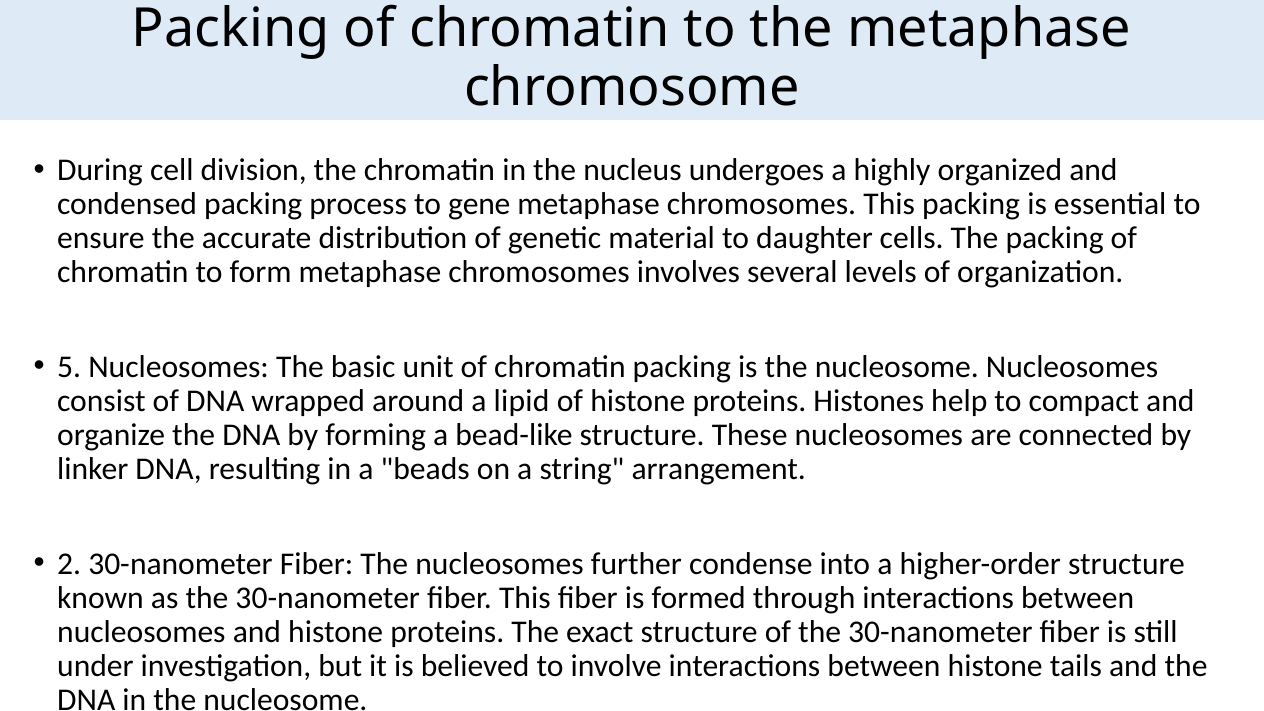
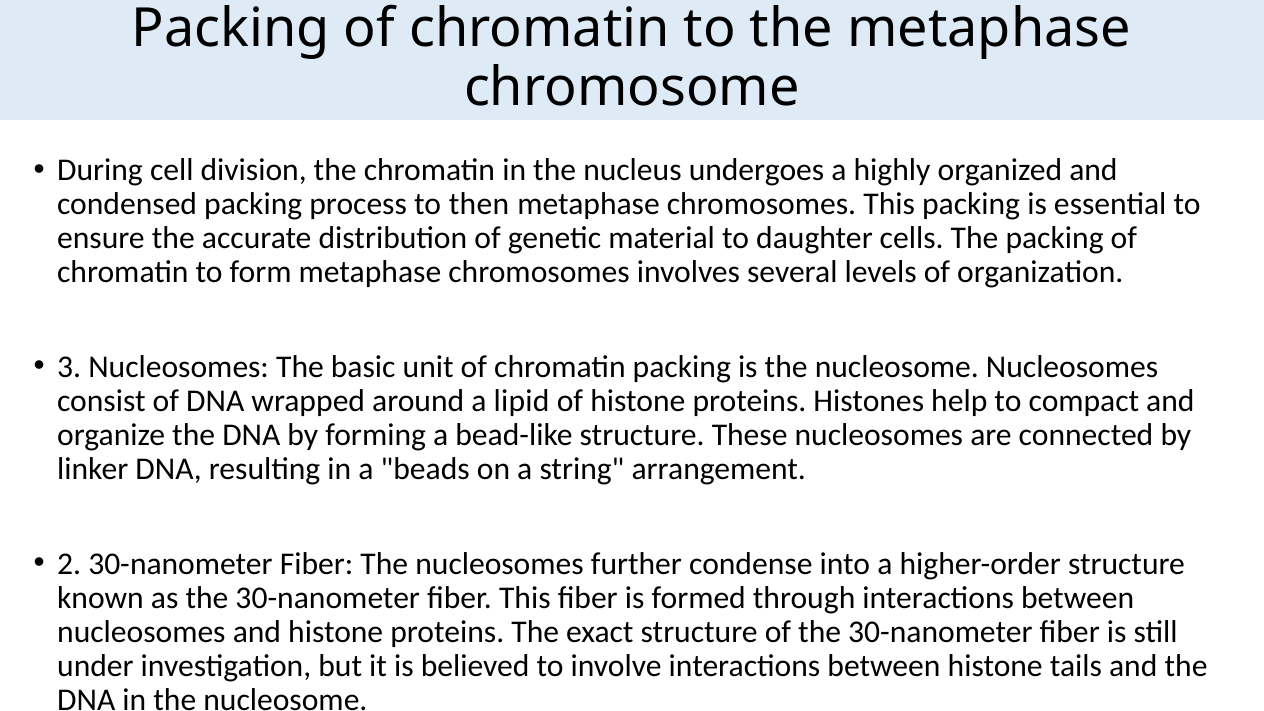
gene: gene -> then
5: 5 -> 3
